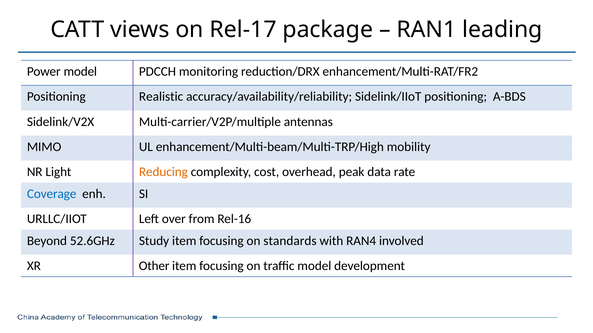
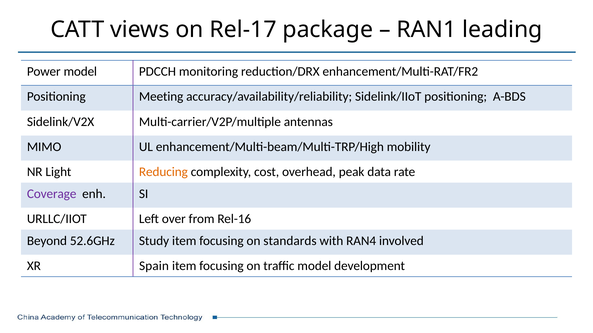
Realistic: Realistic -> Meeting
Coverage colour: blue -> purple
Other: Other -> Spain
